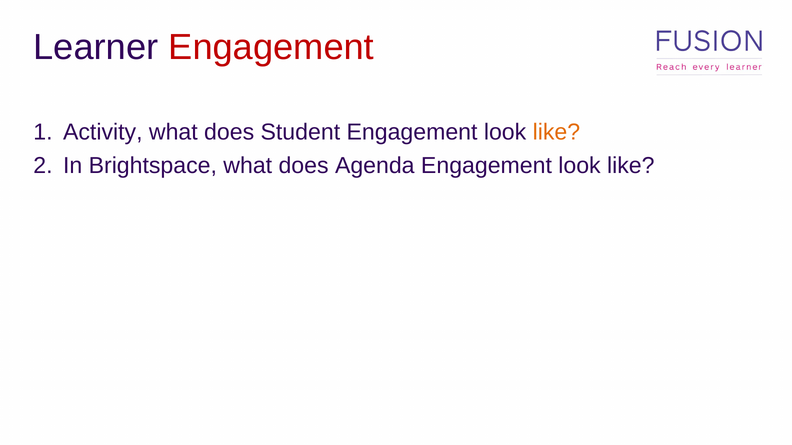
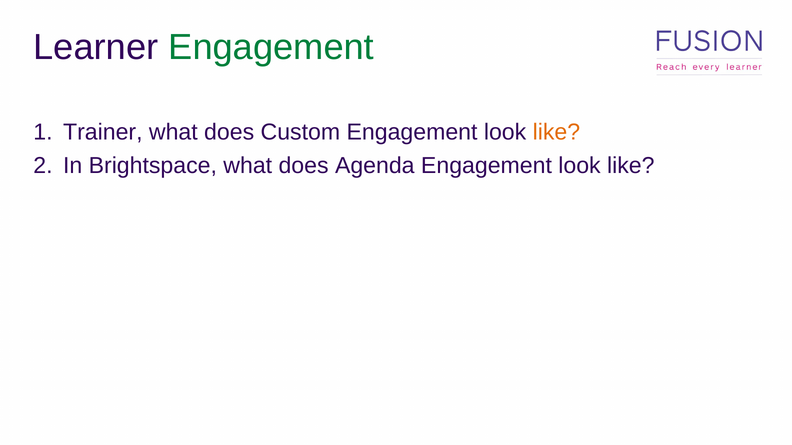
Engagement at (271, 47) colour: red -> green
Activity: Activity -> Trainer
Student: Student -> Custom
